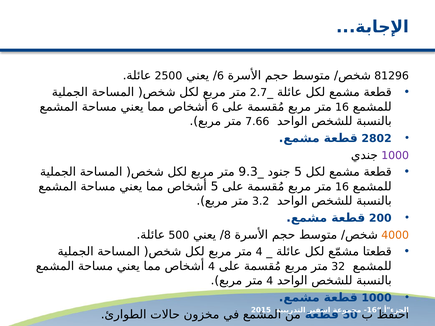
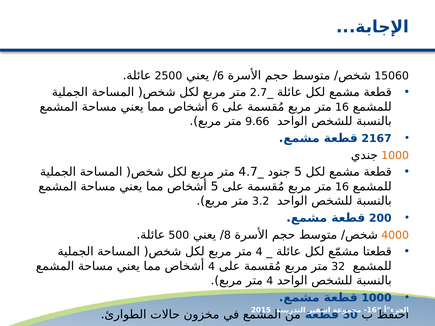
81296: 81296 -> 15060
7.66: 7.66 -> 9.66
2802: 2802 -> 2167
1000 at (395, 156) colour: purple -> orange
9.3: 9.3 -> 4.7
